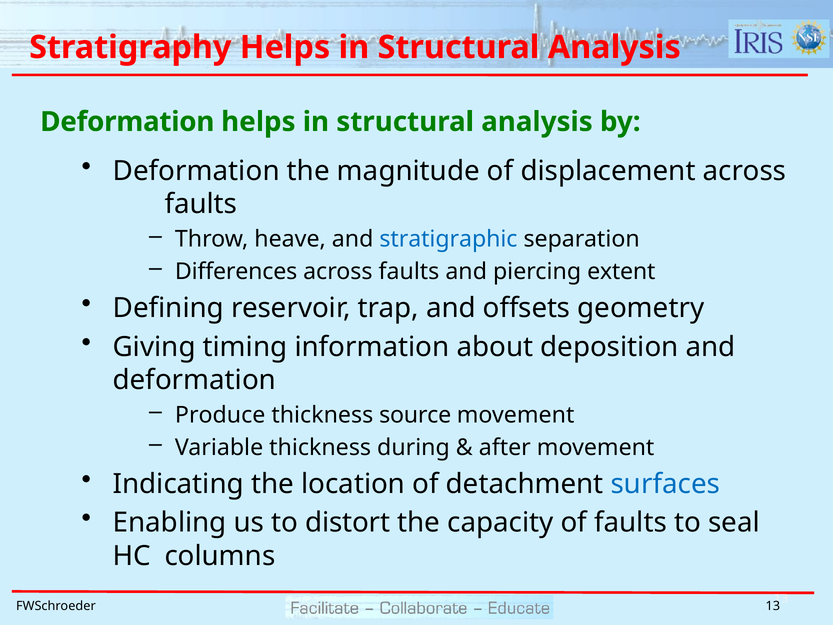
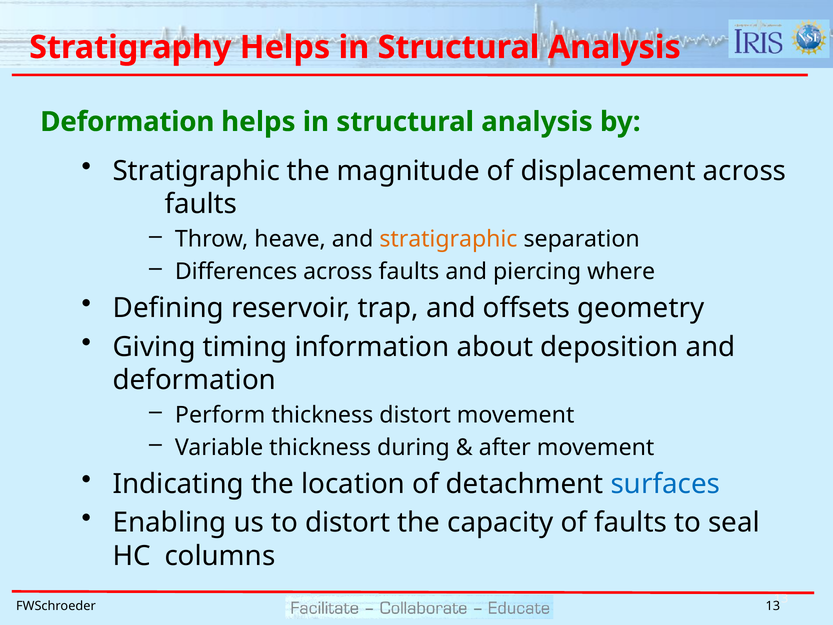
Deformation at (196, 171): Deformation -> Stratigraphic
stratigraphic at (448, 239) colour: blue -> orange
extent: extent -> where
Produce: Produce -> Perform
thickness source: source -> distort
